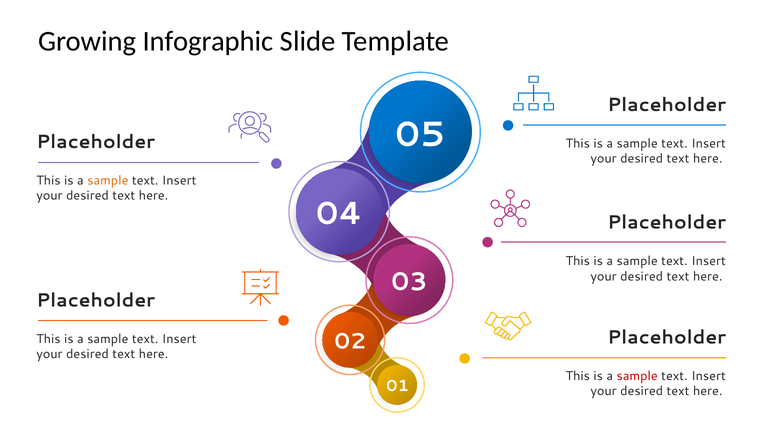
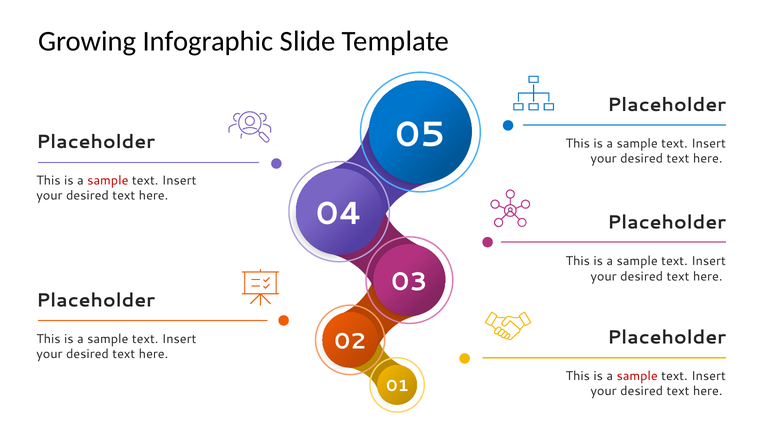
sample at (108, 180) colour: orange -> red
